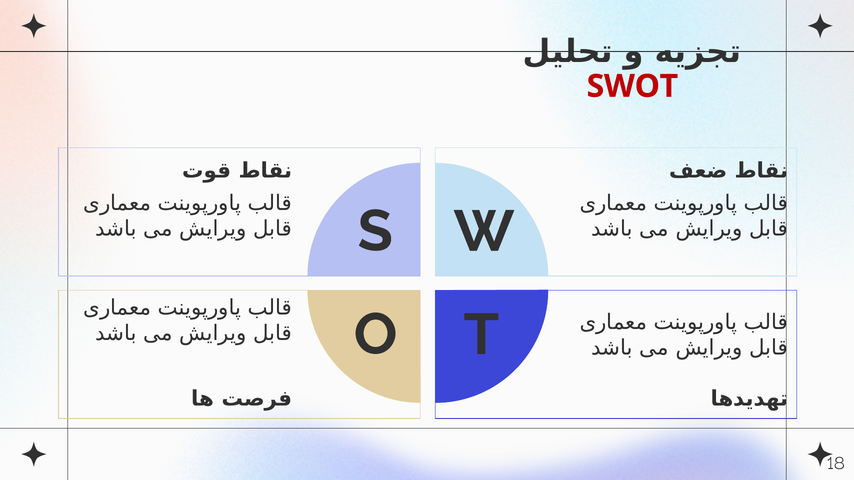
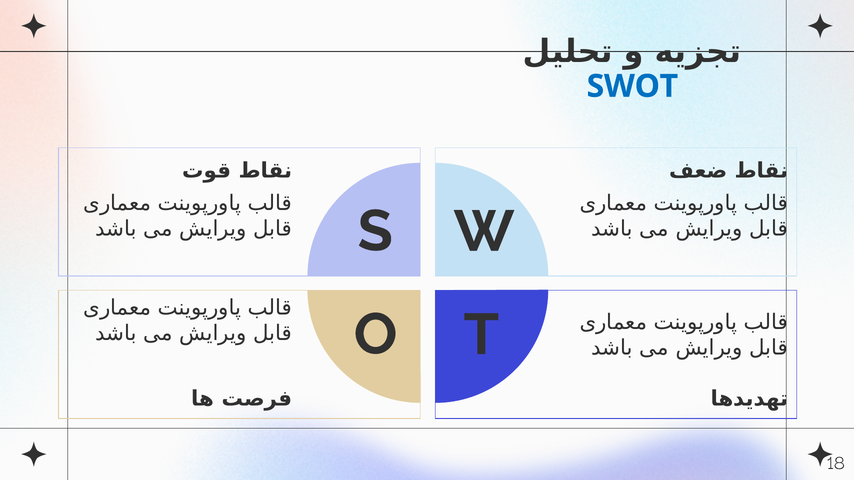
SWOT colour: red -> blue
